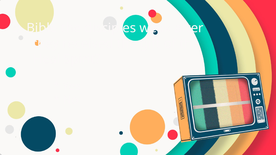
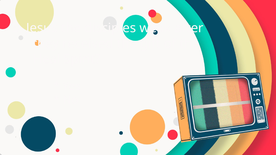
Bible: Bible -> Jesus
